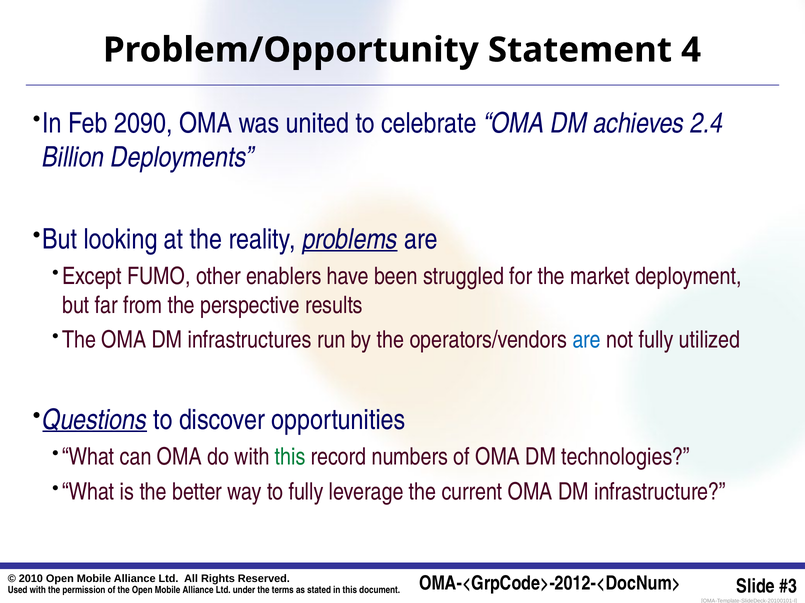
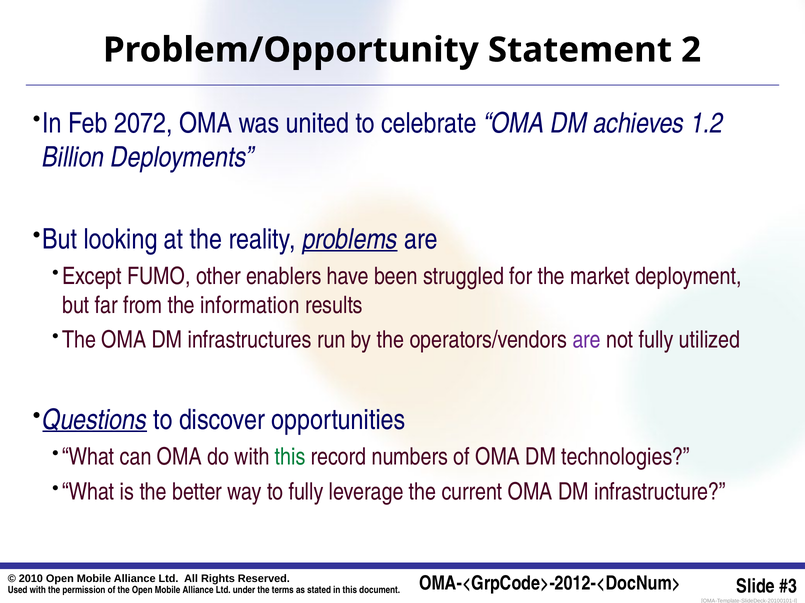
4: 4 -> 2
2090: 2090 -> 2072
2.4: 2.4 -> 1.2
perspective: perspective -> information
are at (587, 340) colour: blue -> purple
